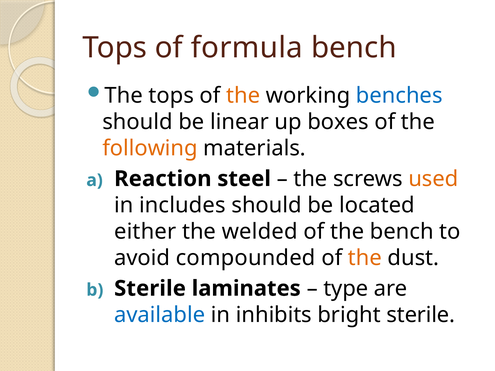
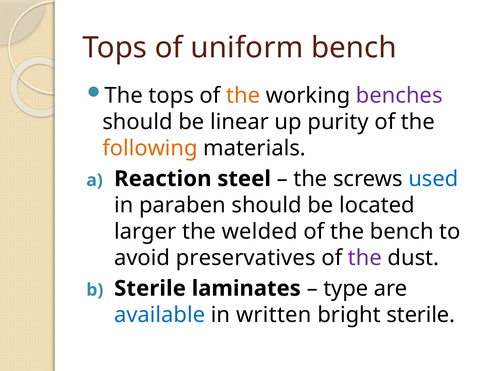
formula: formula -> uniform
benches colour: blue -> purple
boxes: boxes -> purity
used colour: orange -> blue
includes: includes -> paraben
either: either -> larger
compounded: compounded -> preservatives
the at (365, 258) colour: orange -> purple
inhibits: inhibits -> written
